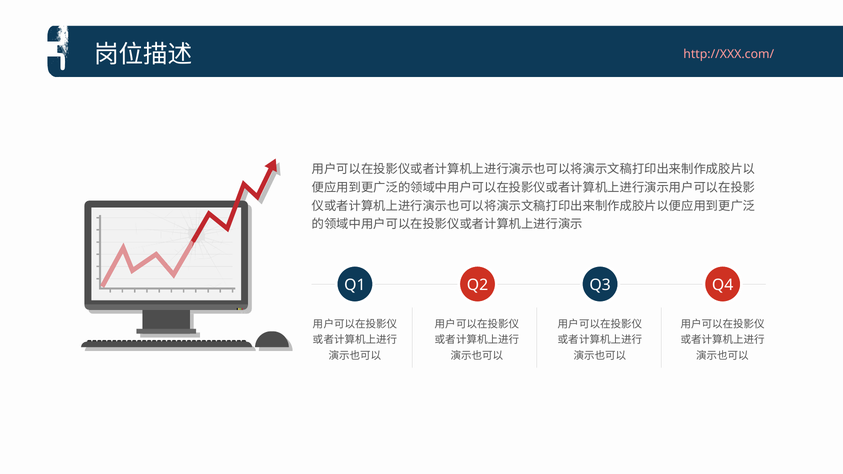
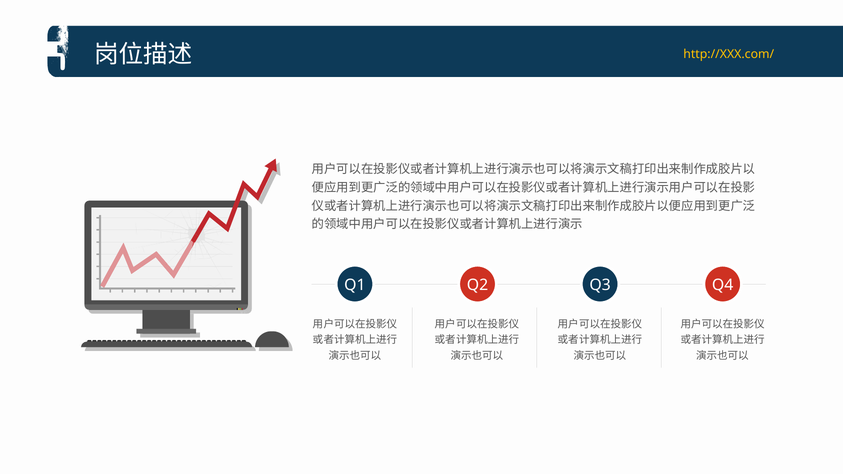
http://XXX.com/ colour: pink -> yellow
